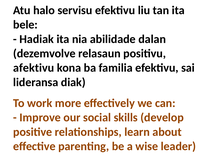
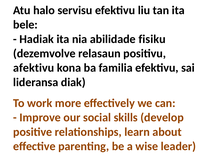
dalan: dalan -> fisiku
